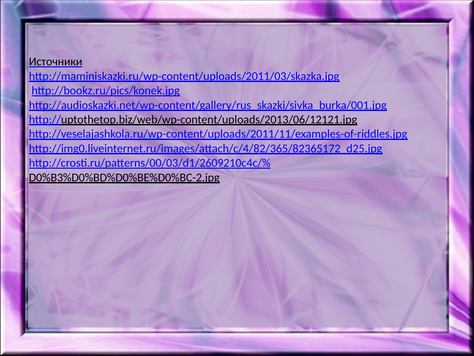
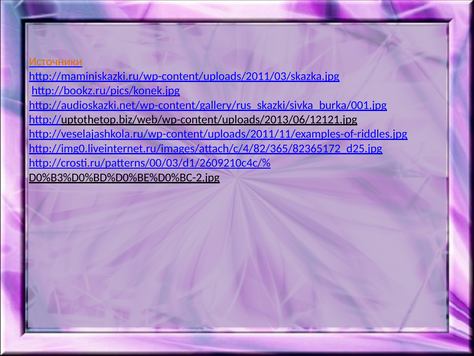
Источники colour: black -> orange
